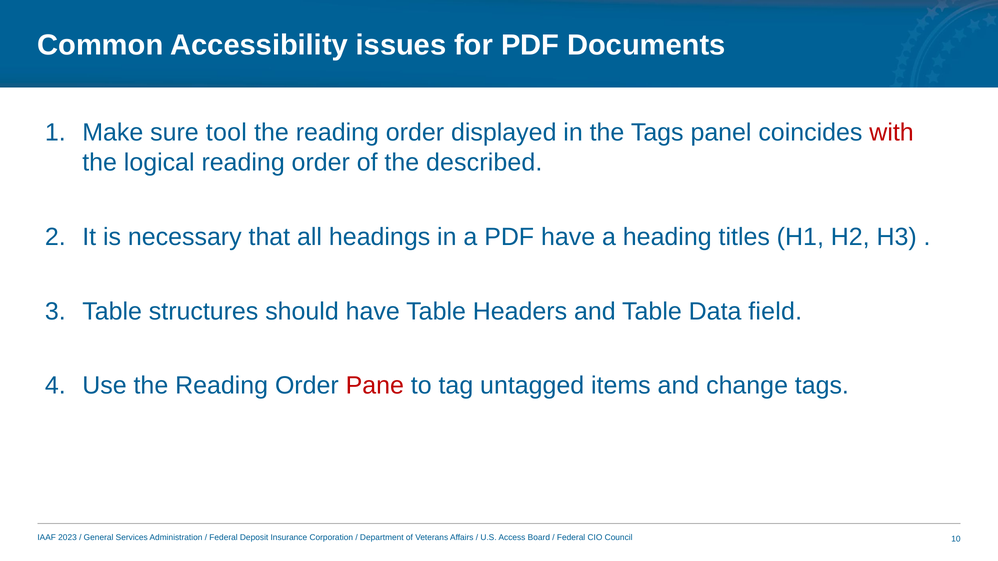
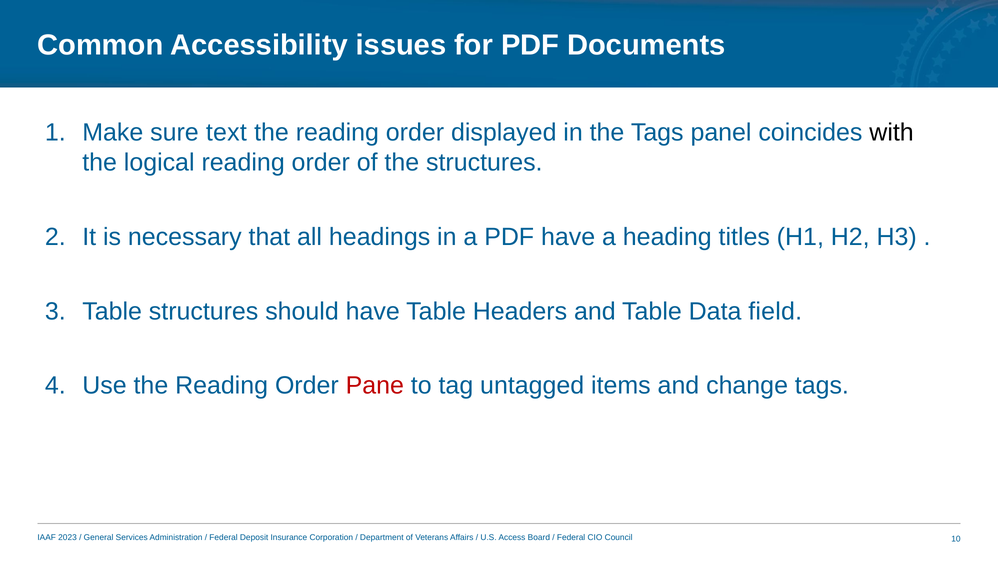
tool: tool -> text
with colour: red -> black
the described: described -> structures
